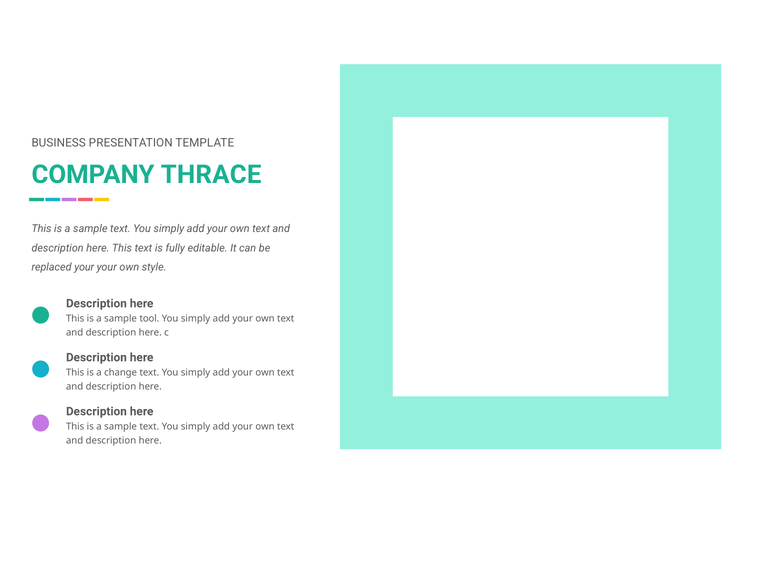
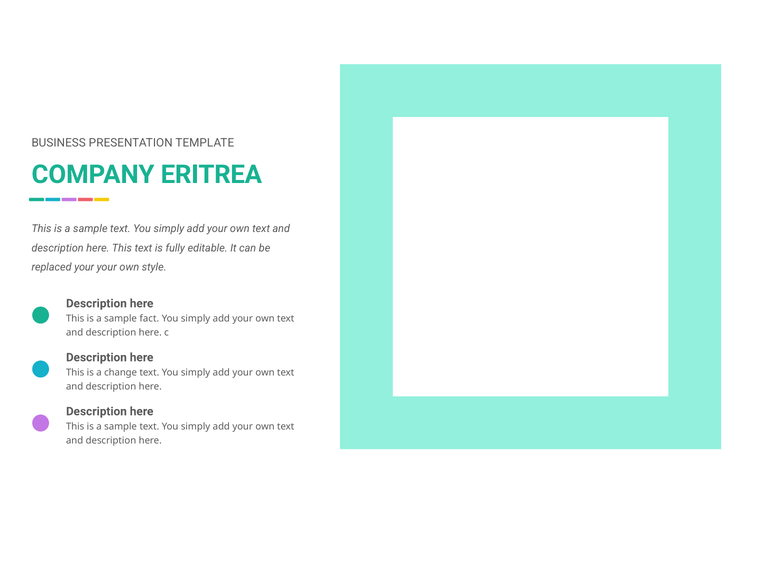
THRACE: THRACE -> ERITREA
tool: tool -> fact
